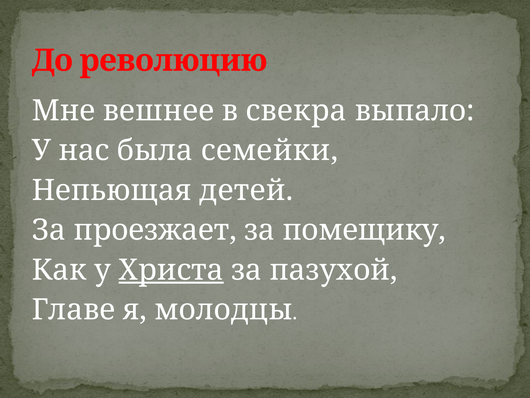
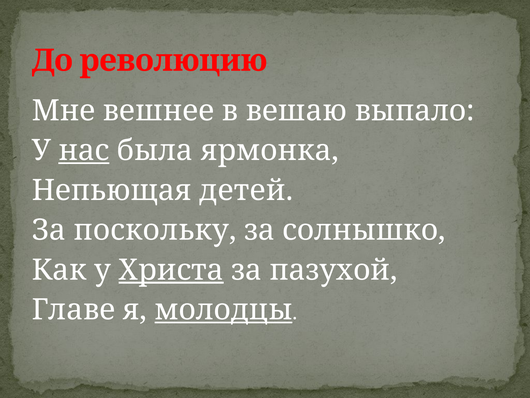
свекра: свекра -> вешаю
нас underline: none -> present
семейки: семейки -> ярмонка
проезжает: проезжает -> поскольку
помещику: помещику -> солнышко
молодцы underline: none -> present
